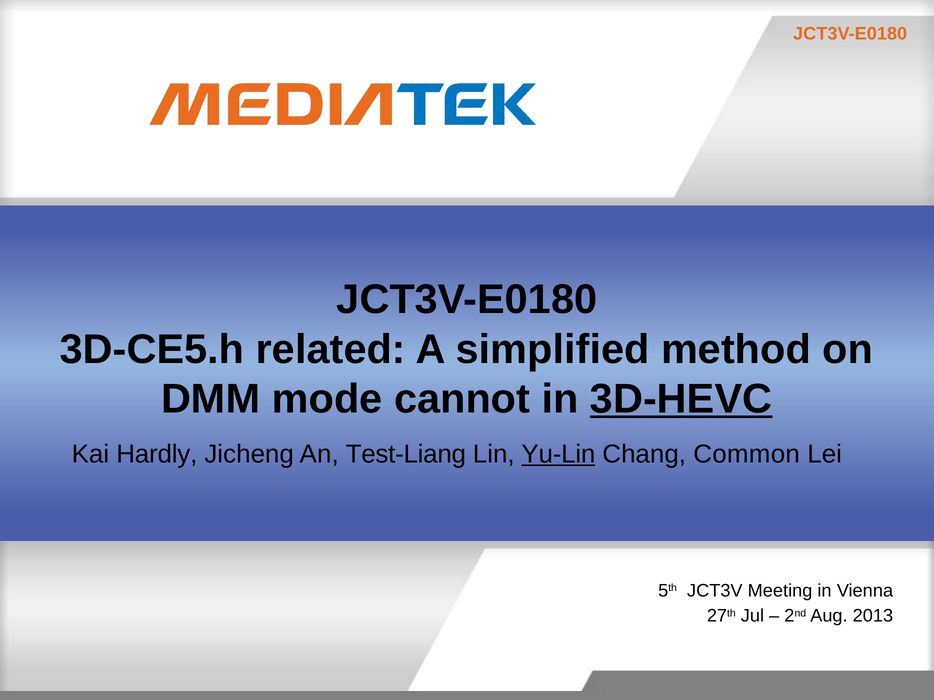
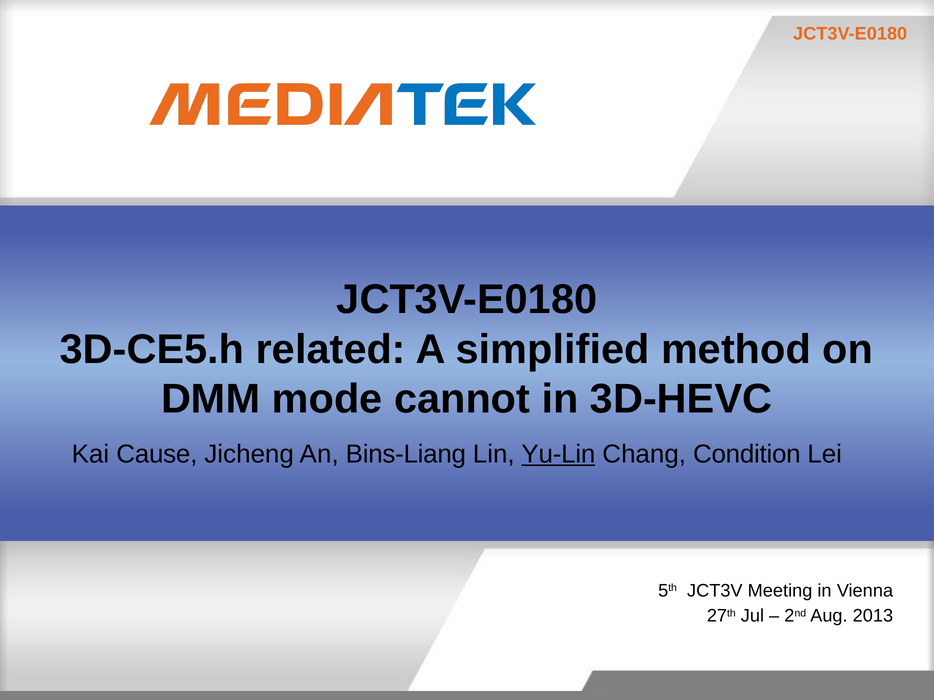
3D-HEVC underline: present -> none
Hardly: Hardly -> Cause
Test-Liang: Test-Liang -> Bins-Liang
Common: Common -> Condition
